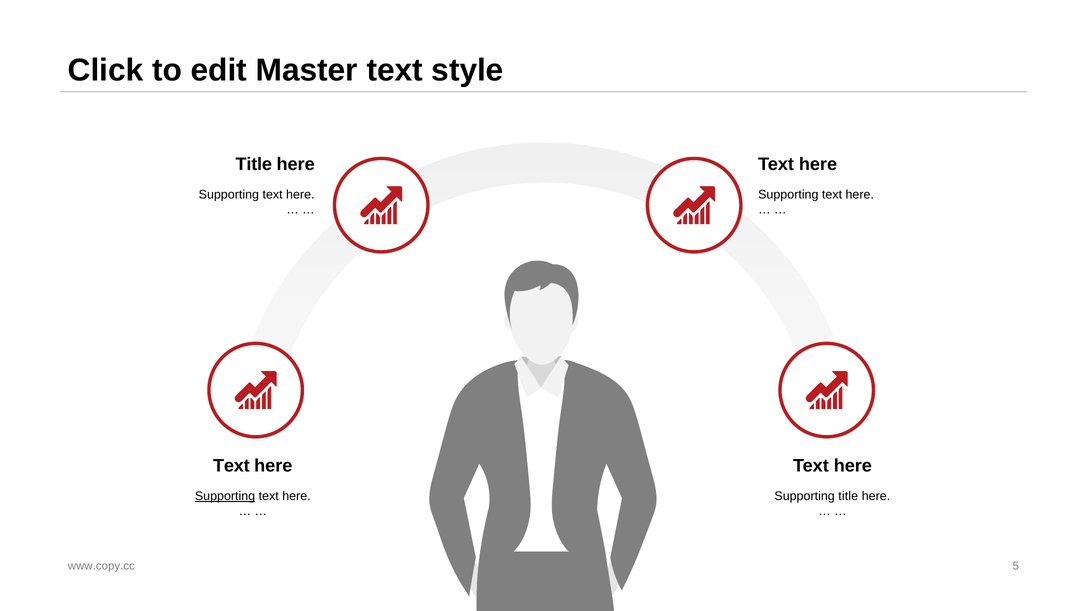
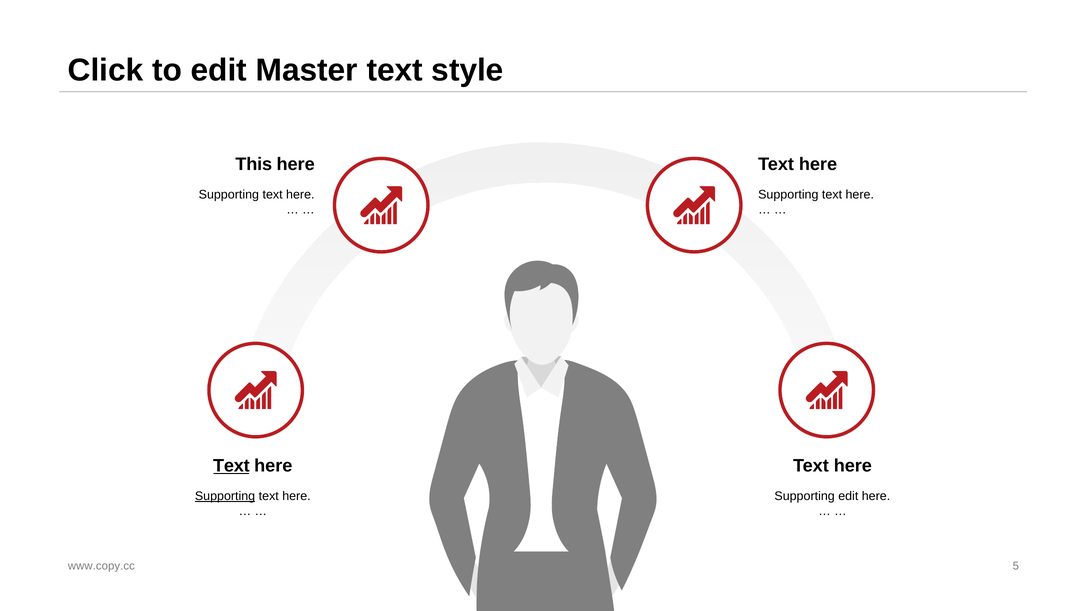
Title at (254, 164): Title -> This
Text at (231, 466) underline: none -> present
Supporting title: title -> edit
